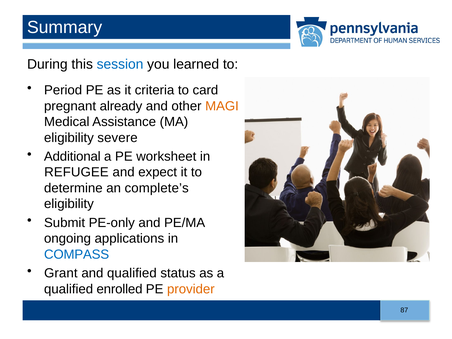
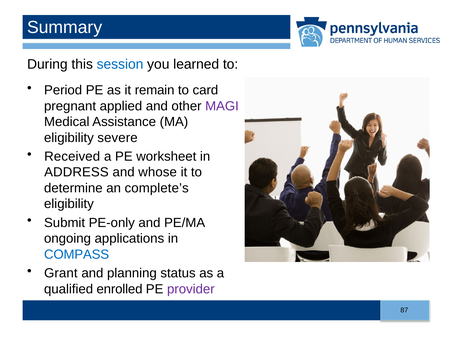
criteria: criteria -> remain
already: already -> applied
MAGI colour: orange -> purple
Additional: Additional -> Received
REFUGEE: REFUGEE -> ADDRESS
expect: expect -> whose
and qualified: qualified -> planning
provider colour: orange -> purple
